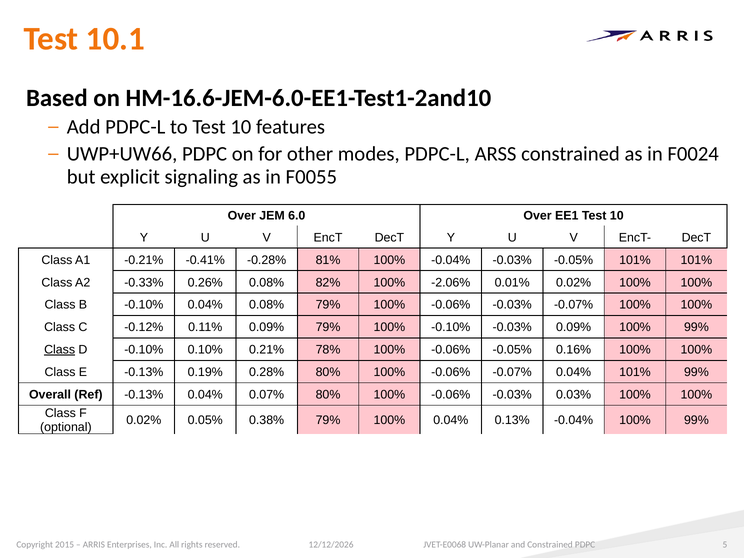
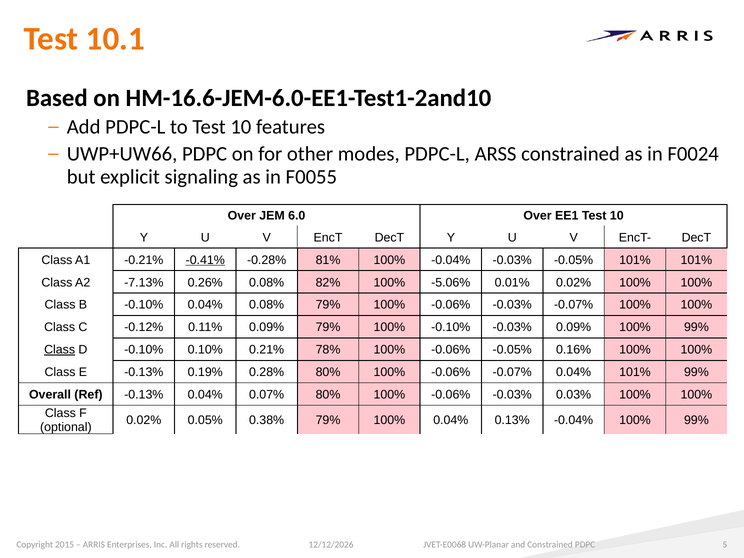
-0.41% underline: none -> present
-0.33%: -0.33% -> -7.13%
-2.06%: -2.06% -> -5.06%
